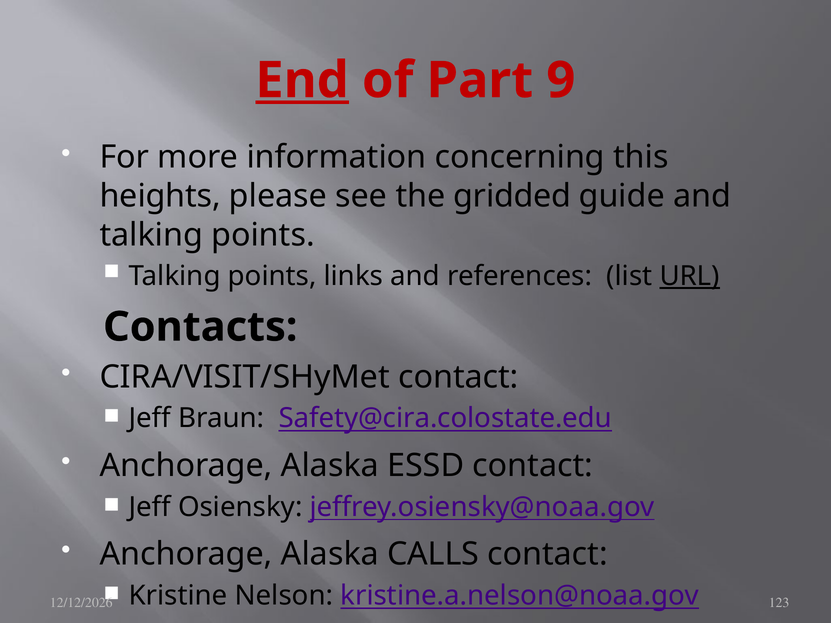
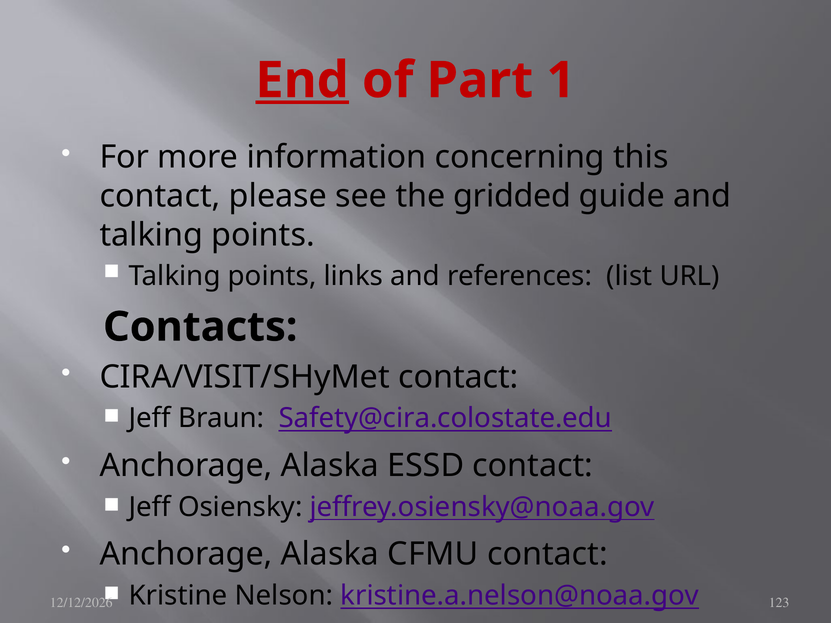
9: 9 -> 1
heights at (160, 196): heights -> contact
URL underline: present -> none
CALLS: CALLS -> CFMU
